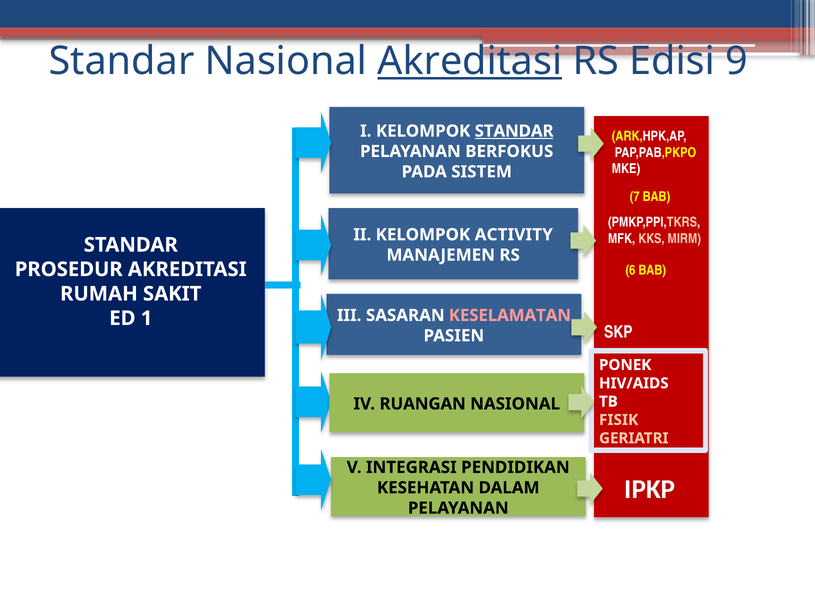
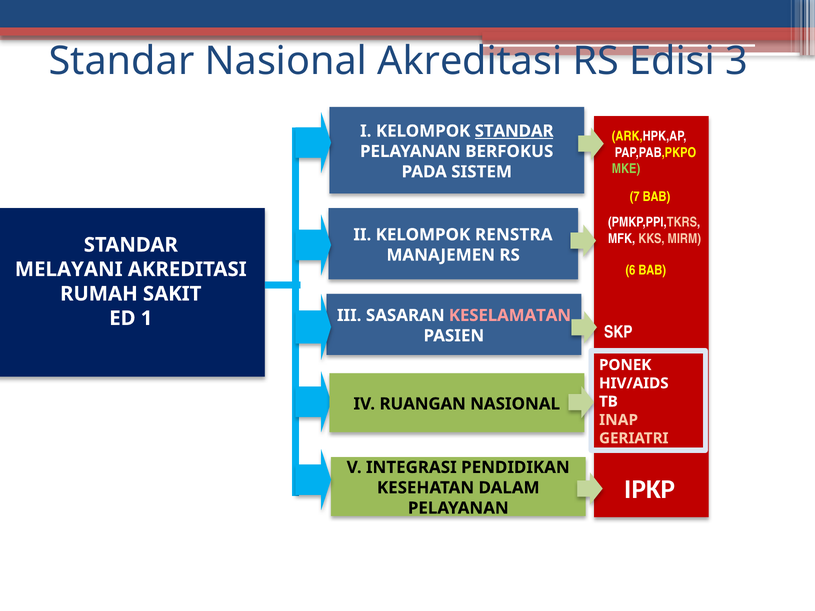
Akreditasi at (470, 61) underline: present -> none
9: 9 -> 3
MKE colour: white -> light green
ACTIVITY: ACTIVITY -> RENSTRA
PROSEDUR: PROSEDUR -> MELAYANI
FISIK: FISIK -> INAP
